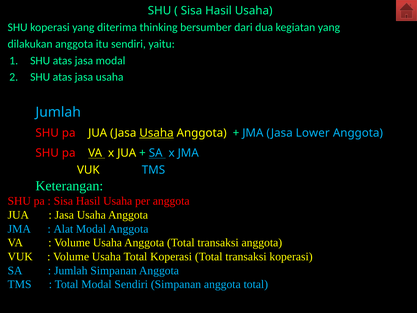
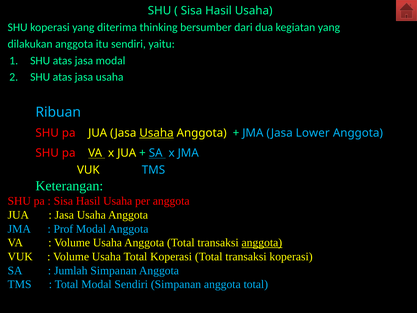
Jumlah at (58, 112): Jumlah -> Ribuan
Alat: Alat -> Prof
anggota at (262, 243) underline: none -> present
